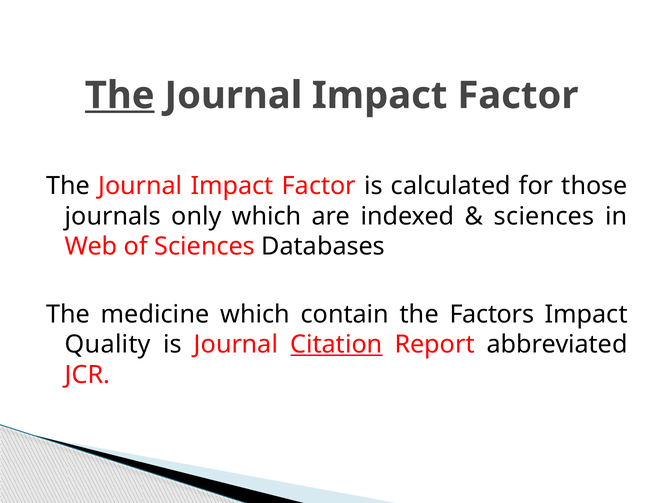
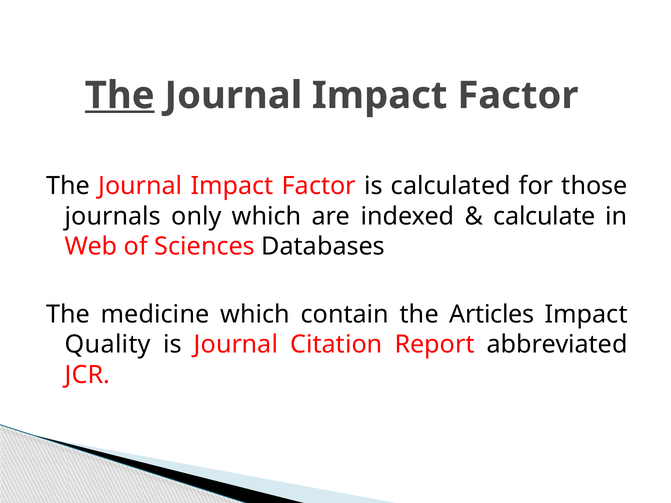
sciences at (544, 216): sciences -> calculate
Factors: Factors -> Articles
Citation underline: present -> none
